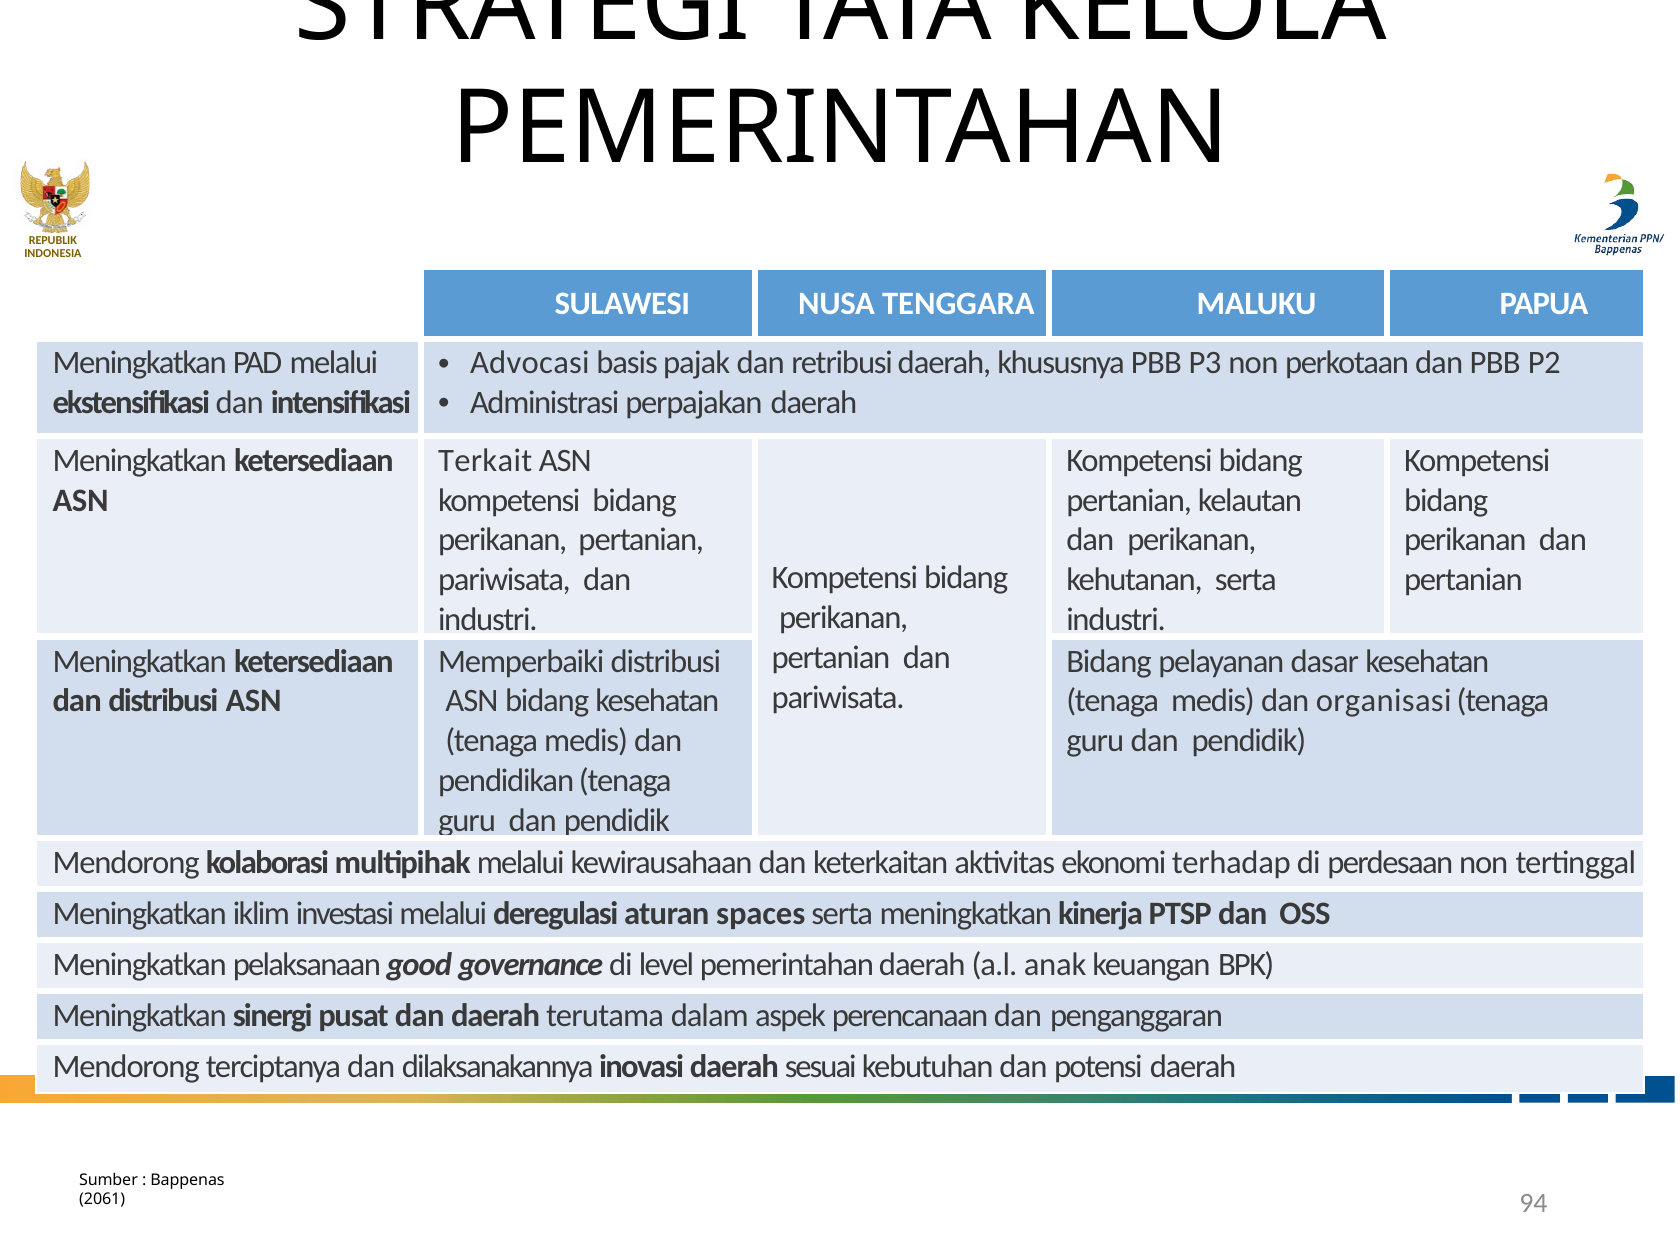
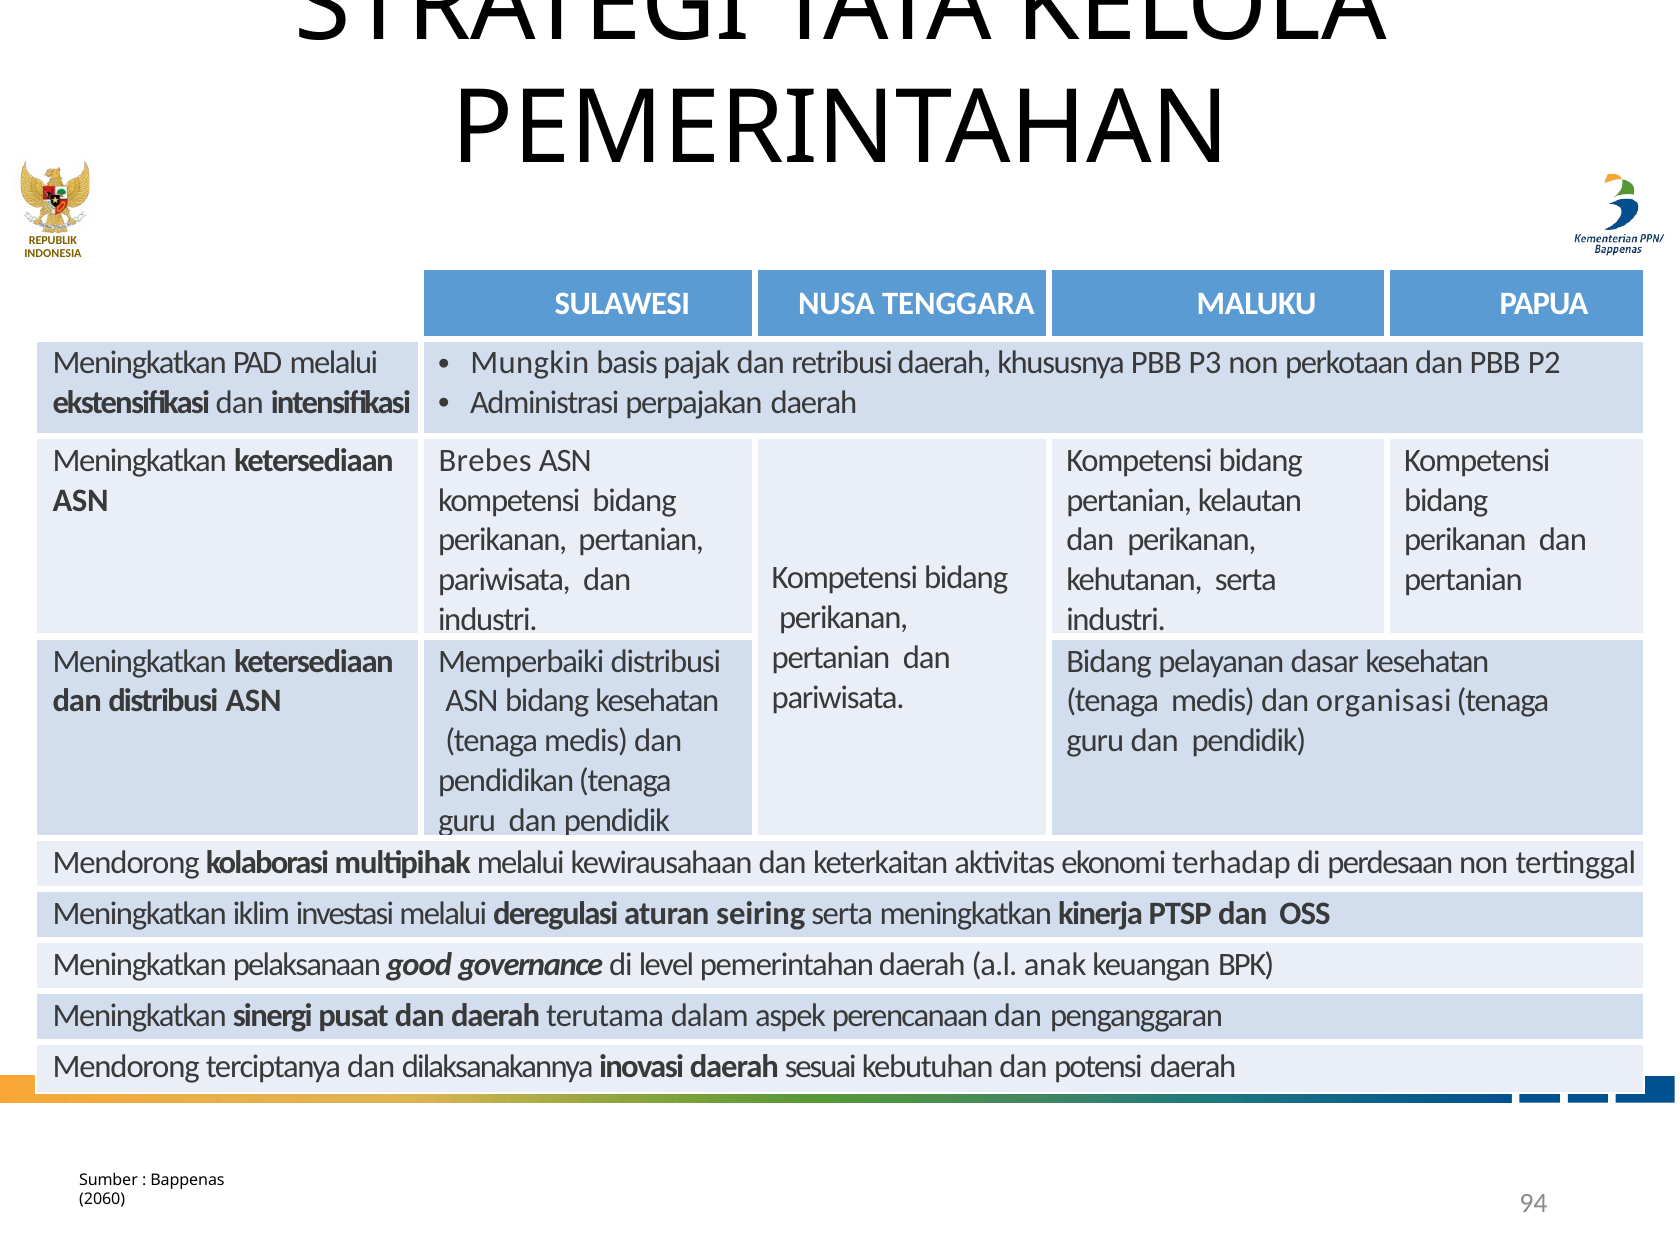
Advocasi: Advocasi -> Mungkin
Terkait: Terkait -> Brebes
spaces: spaces -> seiring
2061: 2061 -> 2060
